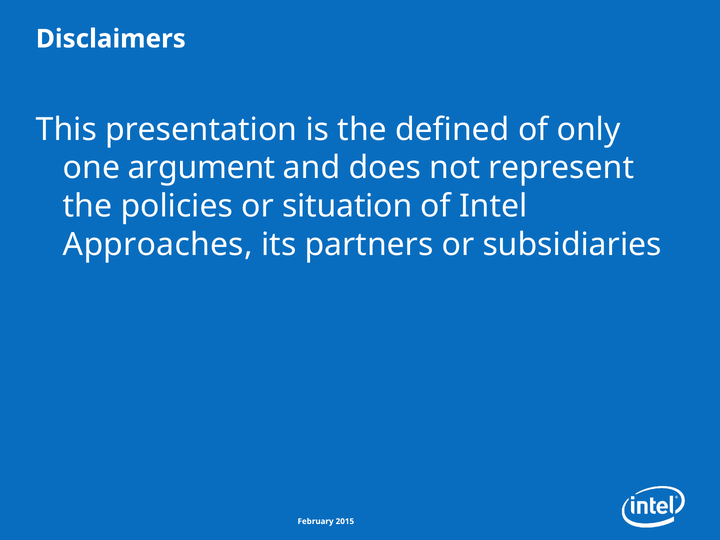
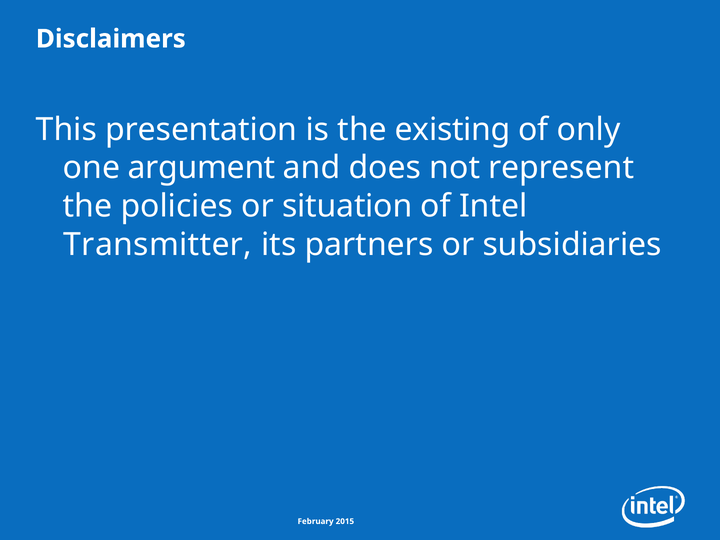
defined: defined -> existing
Approaches: Approaches -> Transmitter
